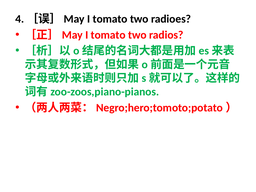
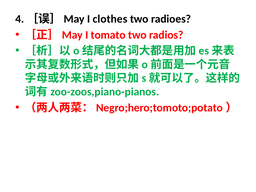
tomato at (110, 19): tomato -> clothes
